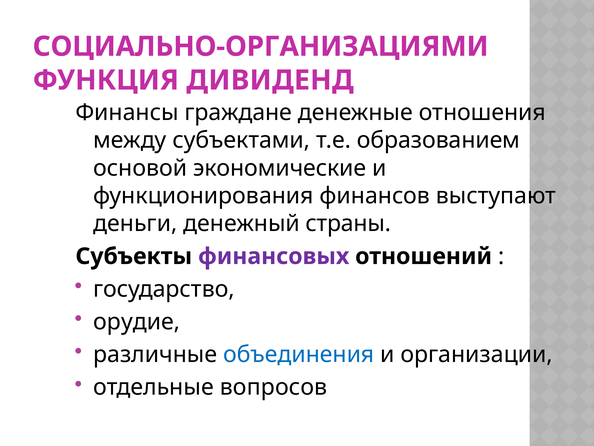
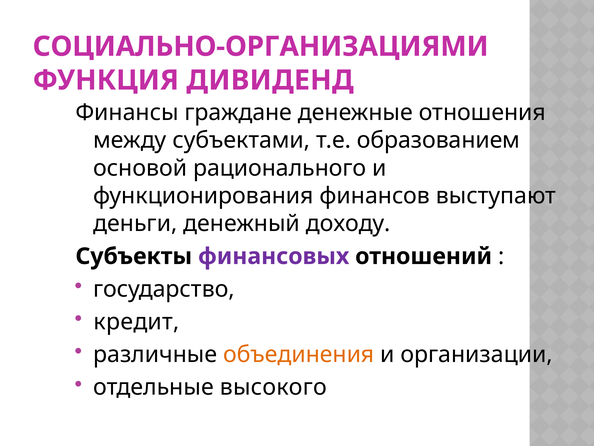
экономические: экономические -> рационального
страны: страны -> доходу
орудие: орудие -> кредит
объединения colour: blue -> orange
вопросов: вопросов -> высокого
